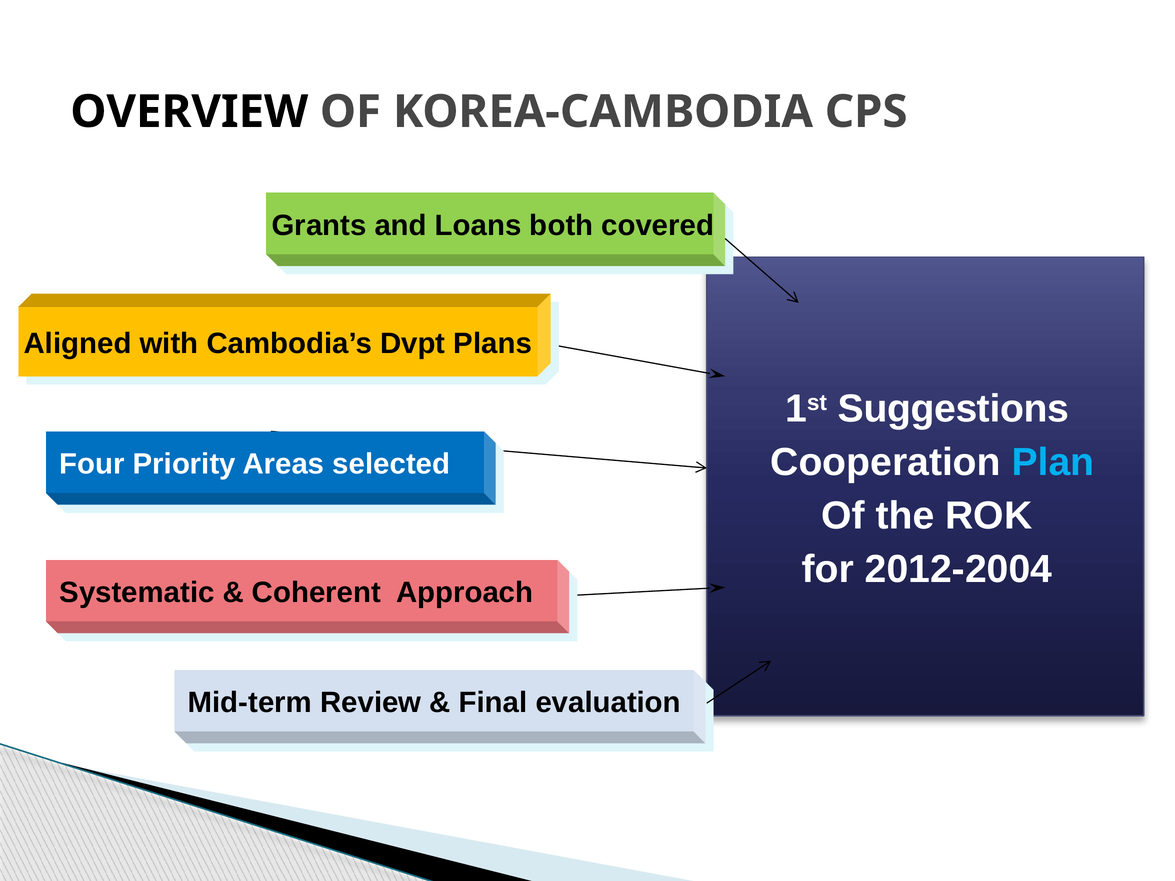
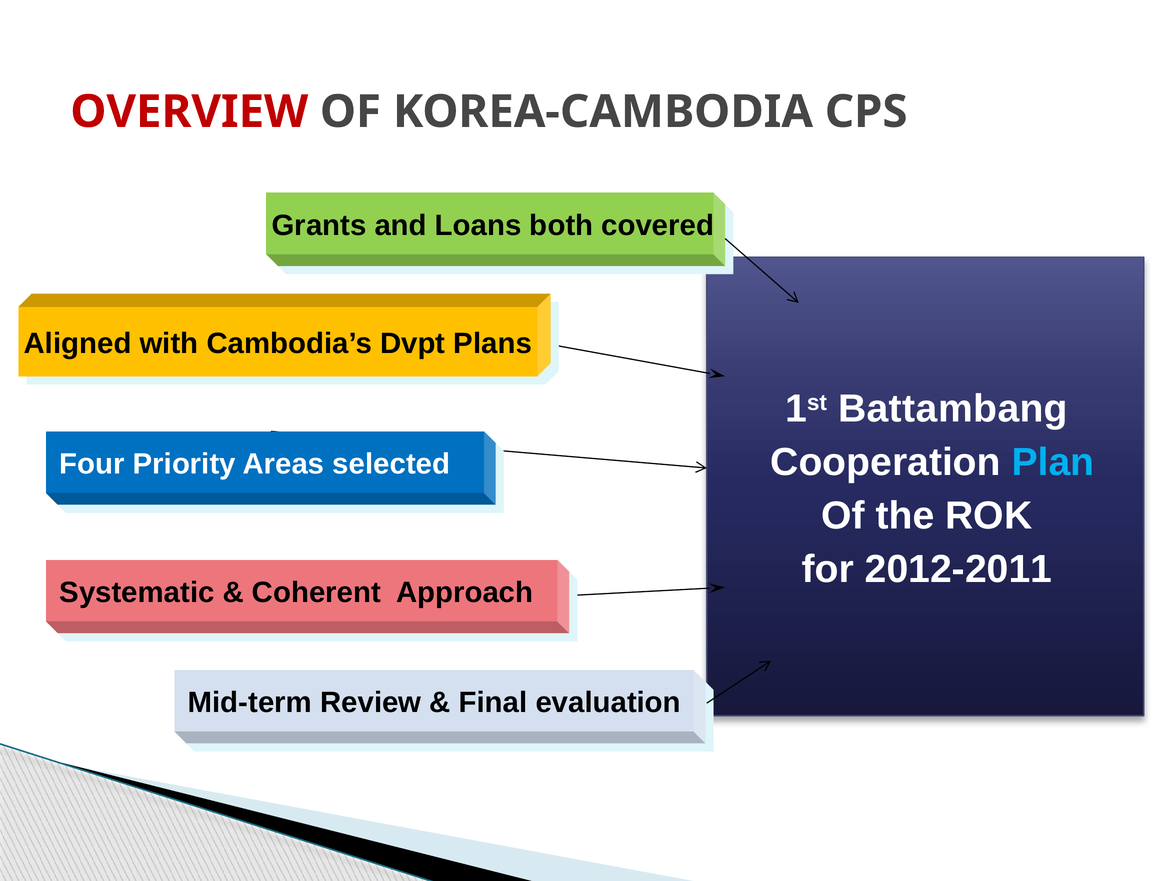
OVERVIEW colour: black -> red
Suggestions: Suggestions -> Battambang
2012-2004: 2012-2004 -> 2012-2011
